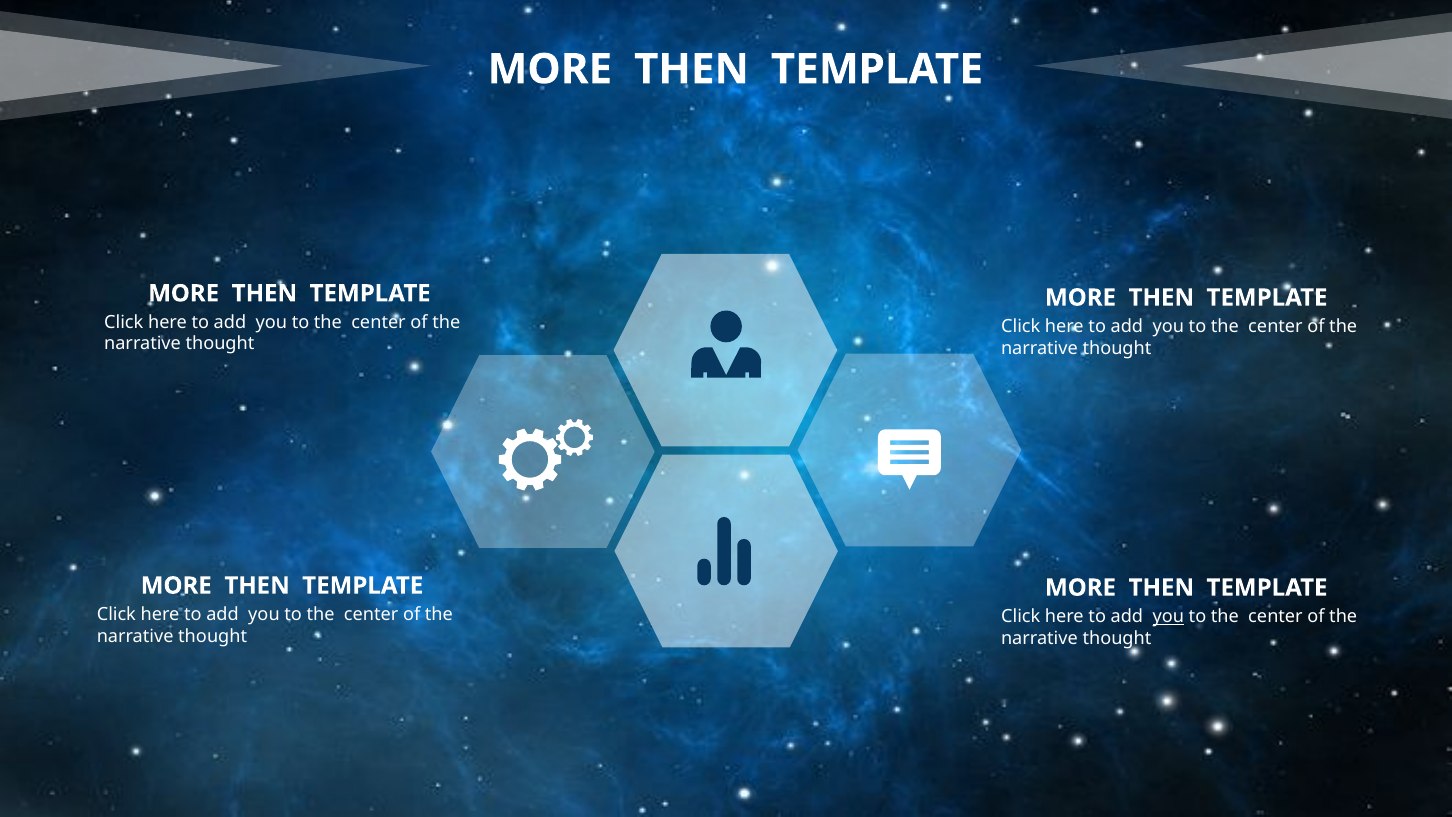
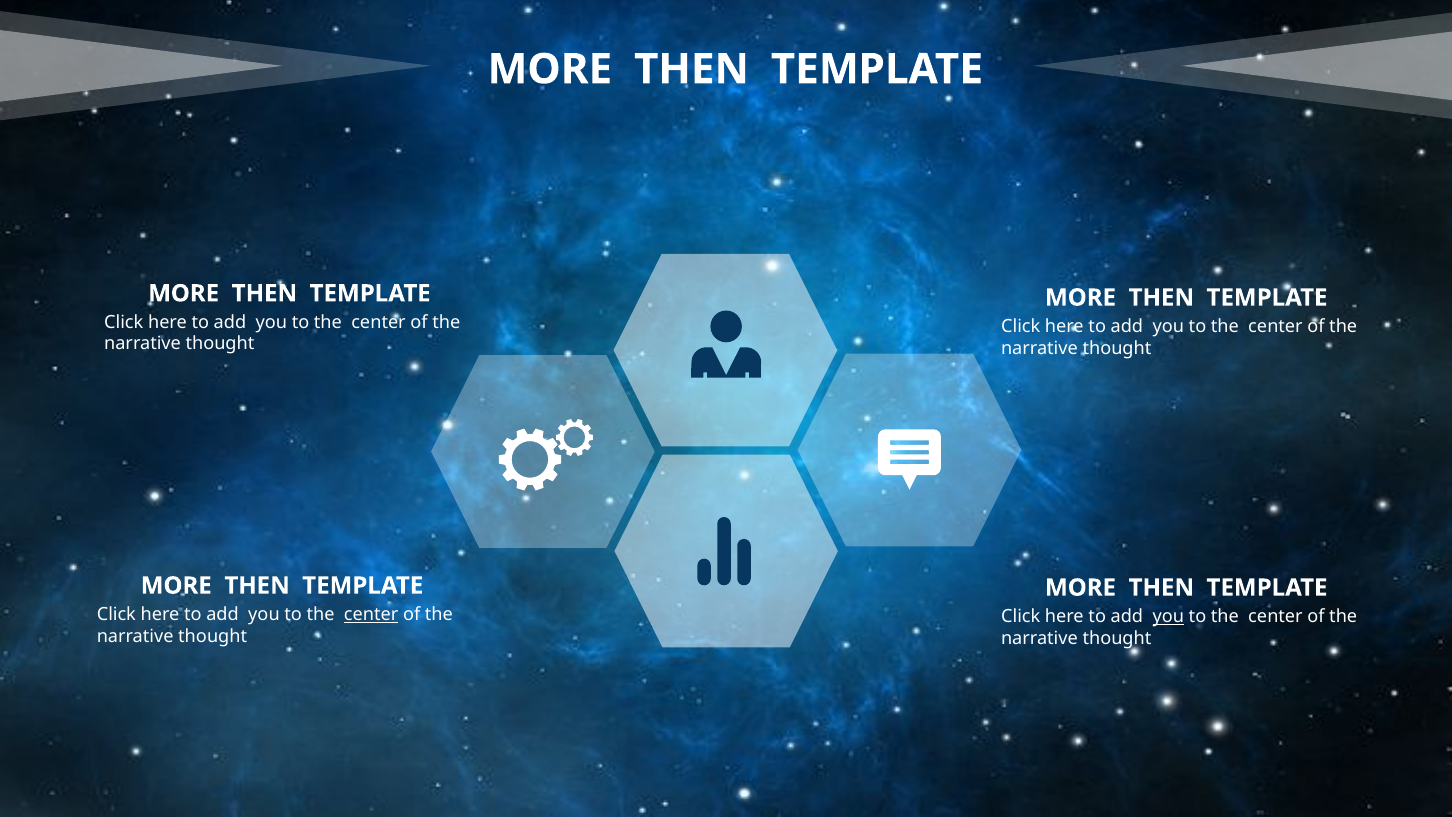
center at (371, 614) underline: none -> present
